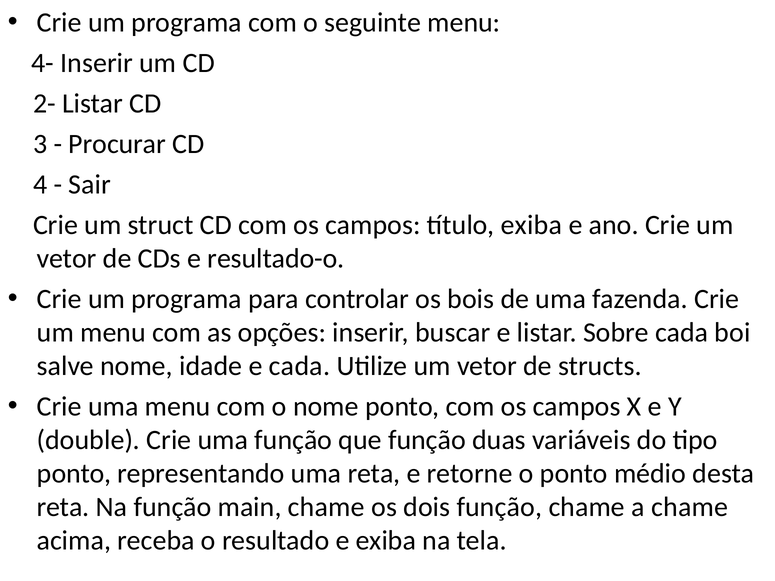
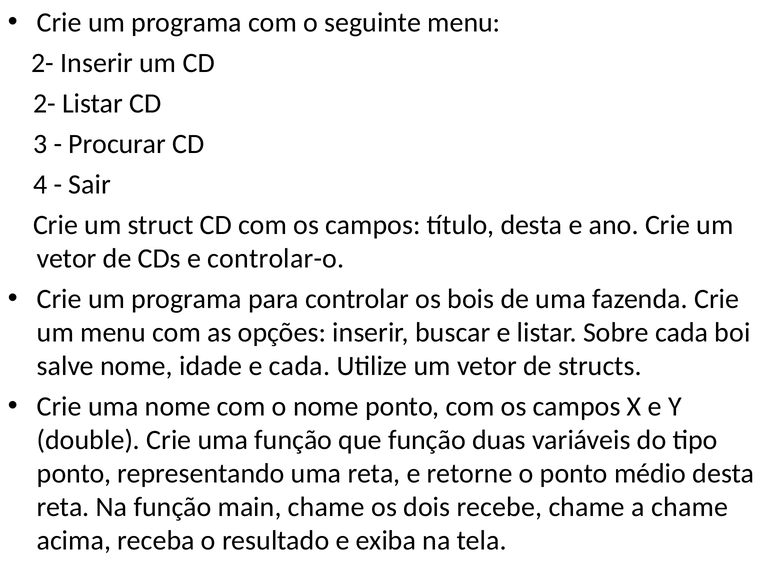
4- at (43, 63): 4- -> 2-
título exiba: exiba -> desta
resultado-o: resultado-o -> controlar-o
uma menu: menu -> nome
dois função: função -> recebe
